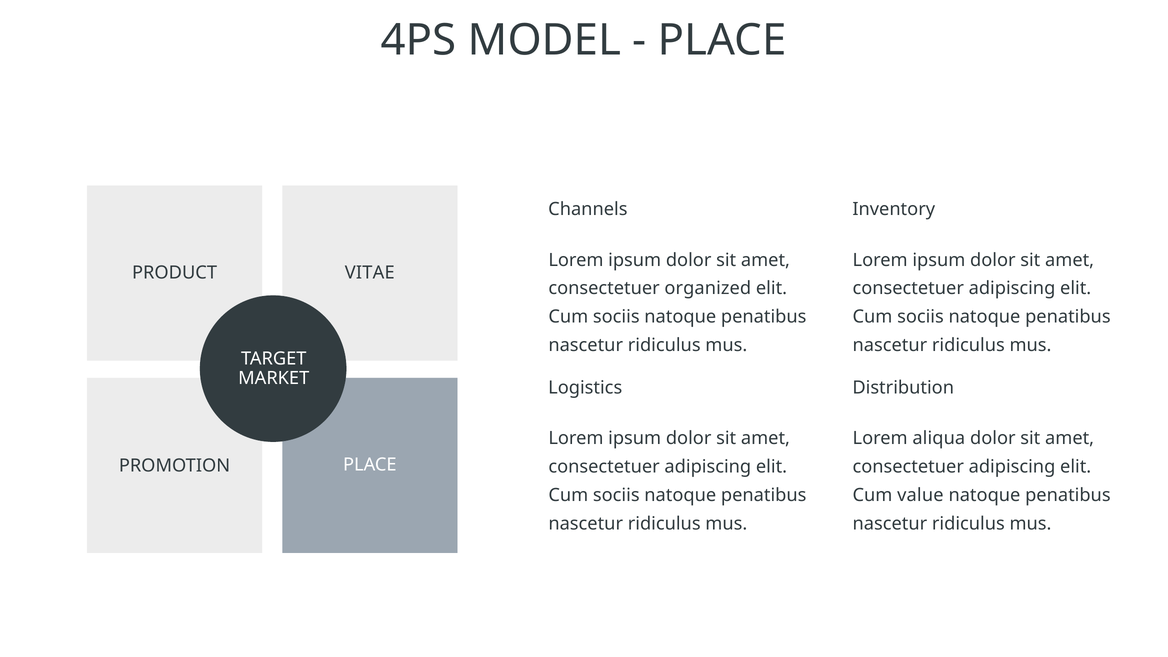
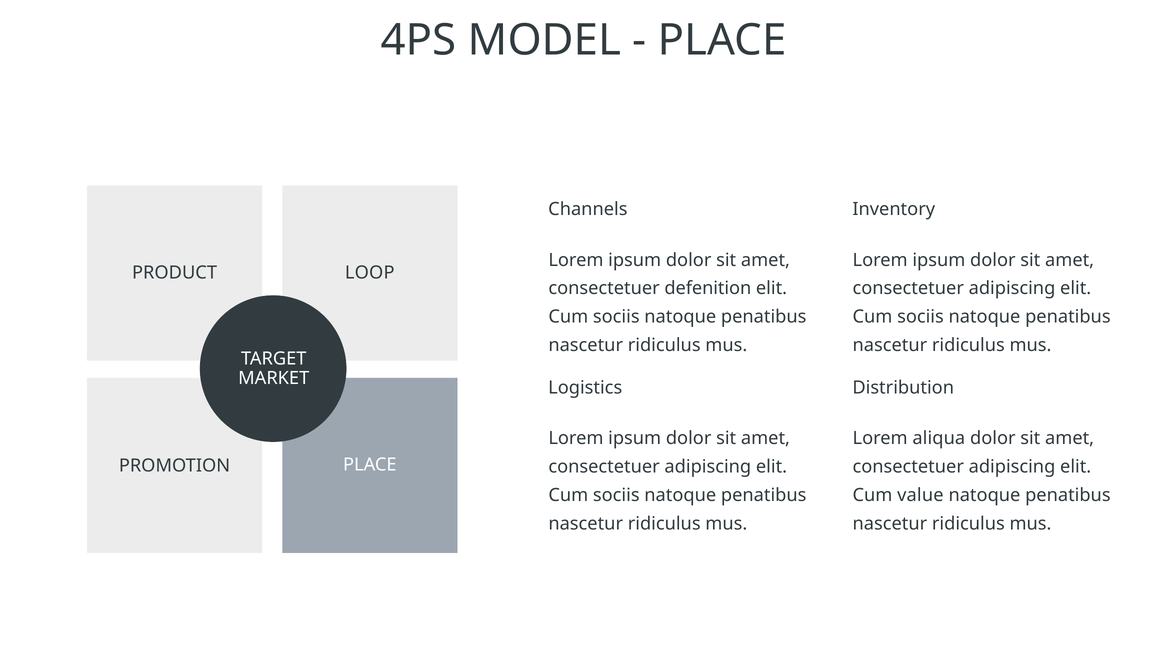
VITAE: VITAE -> LOOP
organized: organized -> defenition
